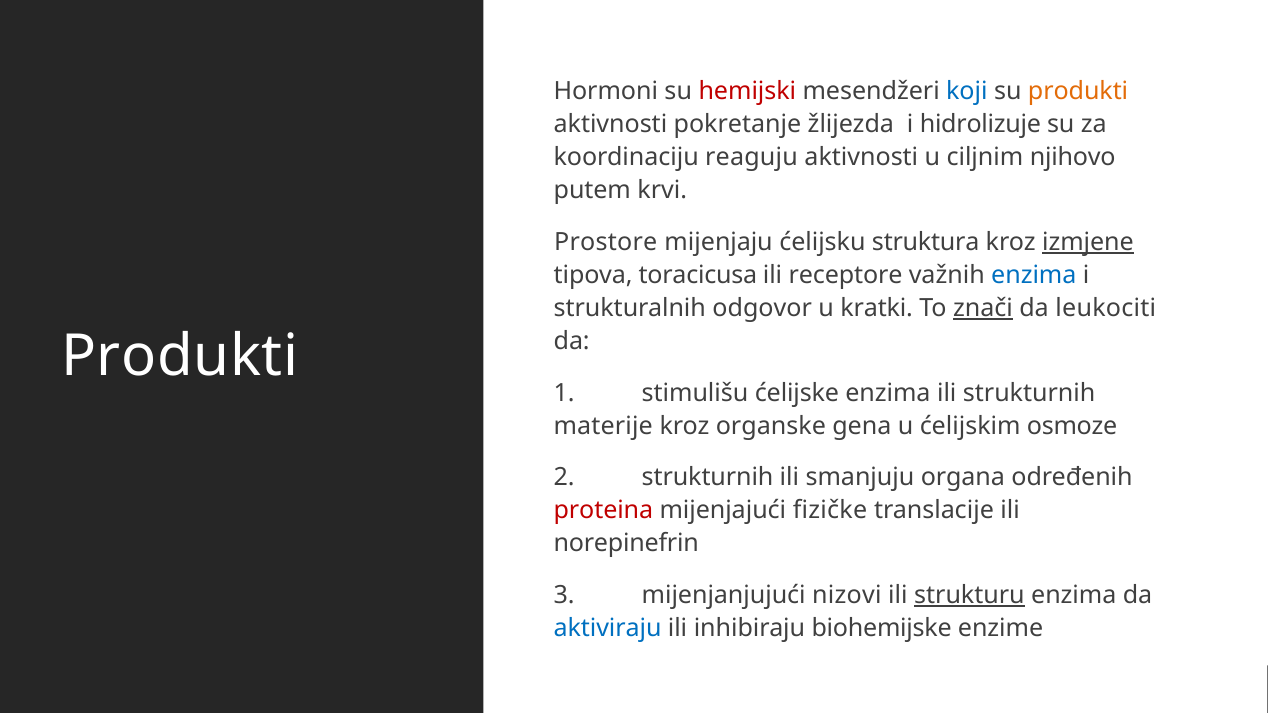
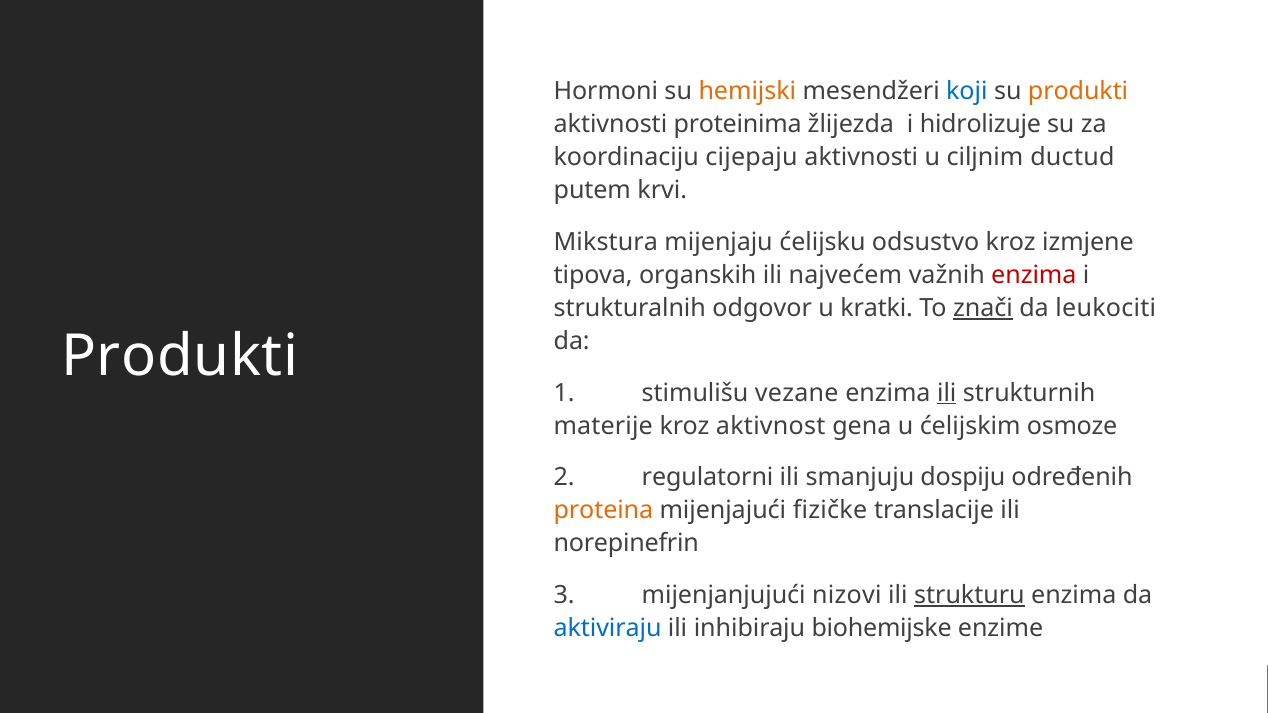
hemijski colour: red -> orange
pokretanje: pokretanje -> proteinima
reaguju: reaguju -> cijepaju
njihovo: njihovo -> ductud
Prostore: Prostore -> Mikstura
struktura: struktura -> odsustvo
izmjene underline: present -> none
toracicusa: toracicusa -> organskih
receptore: receptore -> najvećem
enzima at (1034, 275) colour: blue -> red
ćelijske: ćelijske -> vezane
ili at (947, 393) underline: none -> present
organske: organske -> aktivnost
2 strukturnih: strukturnih -> regulatorni
organa: organa -> dospiju
proteina colour: red -> orange
